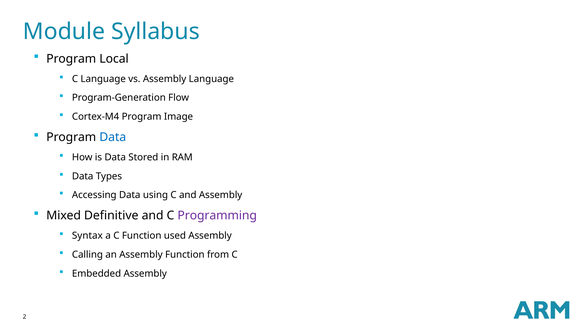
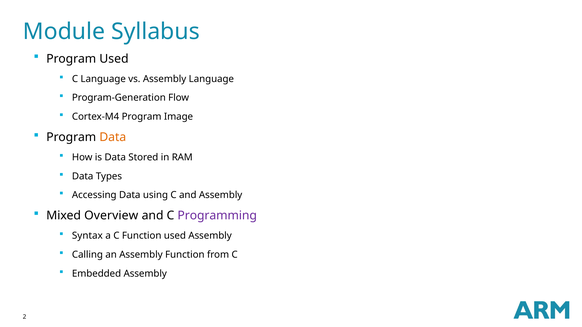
Program Local: Local -> Used
Data at (113, 137) colour: blue -> orange
Definitive: Definitive -> Overview
